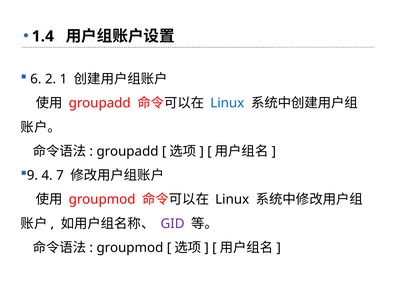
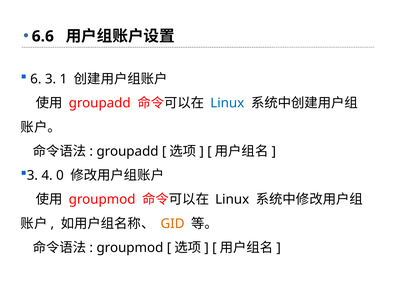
1.4: 1.4 -> 6.6
6 2: 2 -> 3
9 at (32, 175): 9 -> 3
7: 7 -> 0
GID colour: purple -> orange
